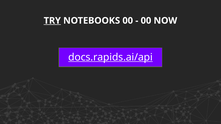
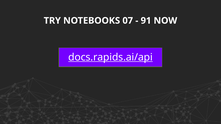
TRY underline: present -> none
NOTEBOOKS 00: 00 -> 07
00 at (146, 21): 00 -> 91
